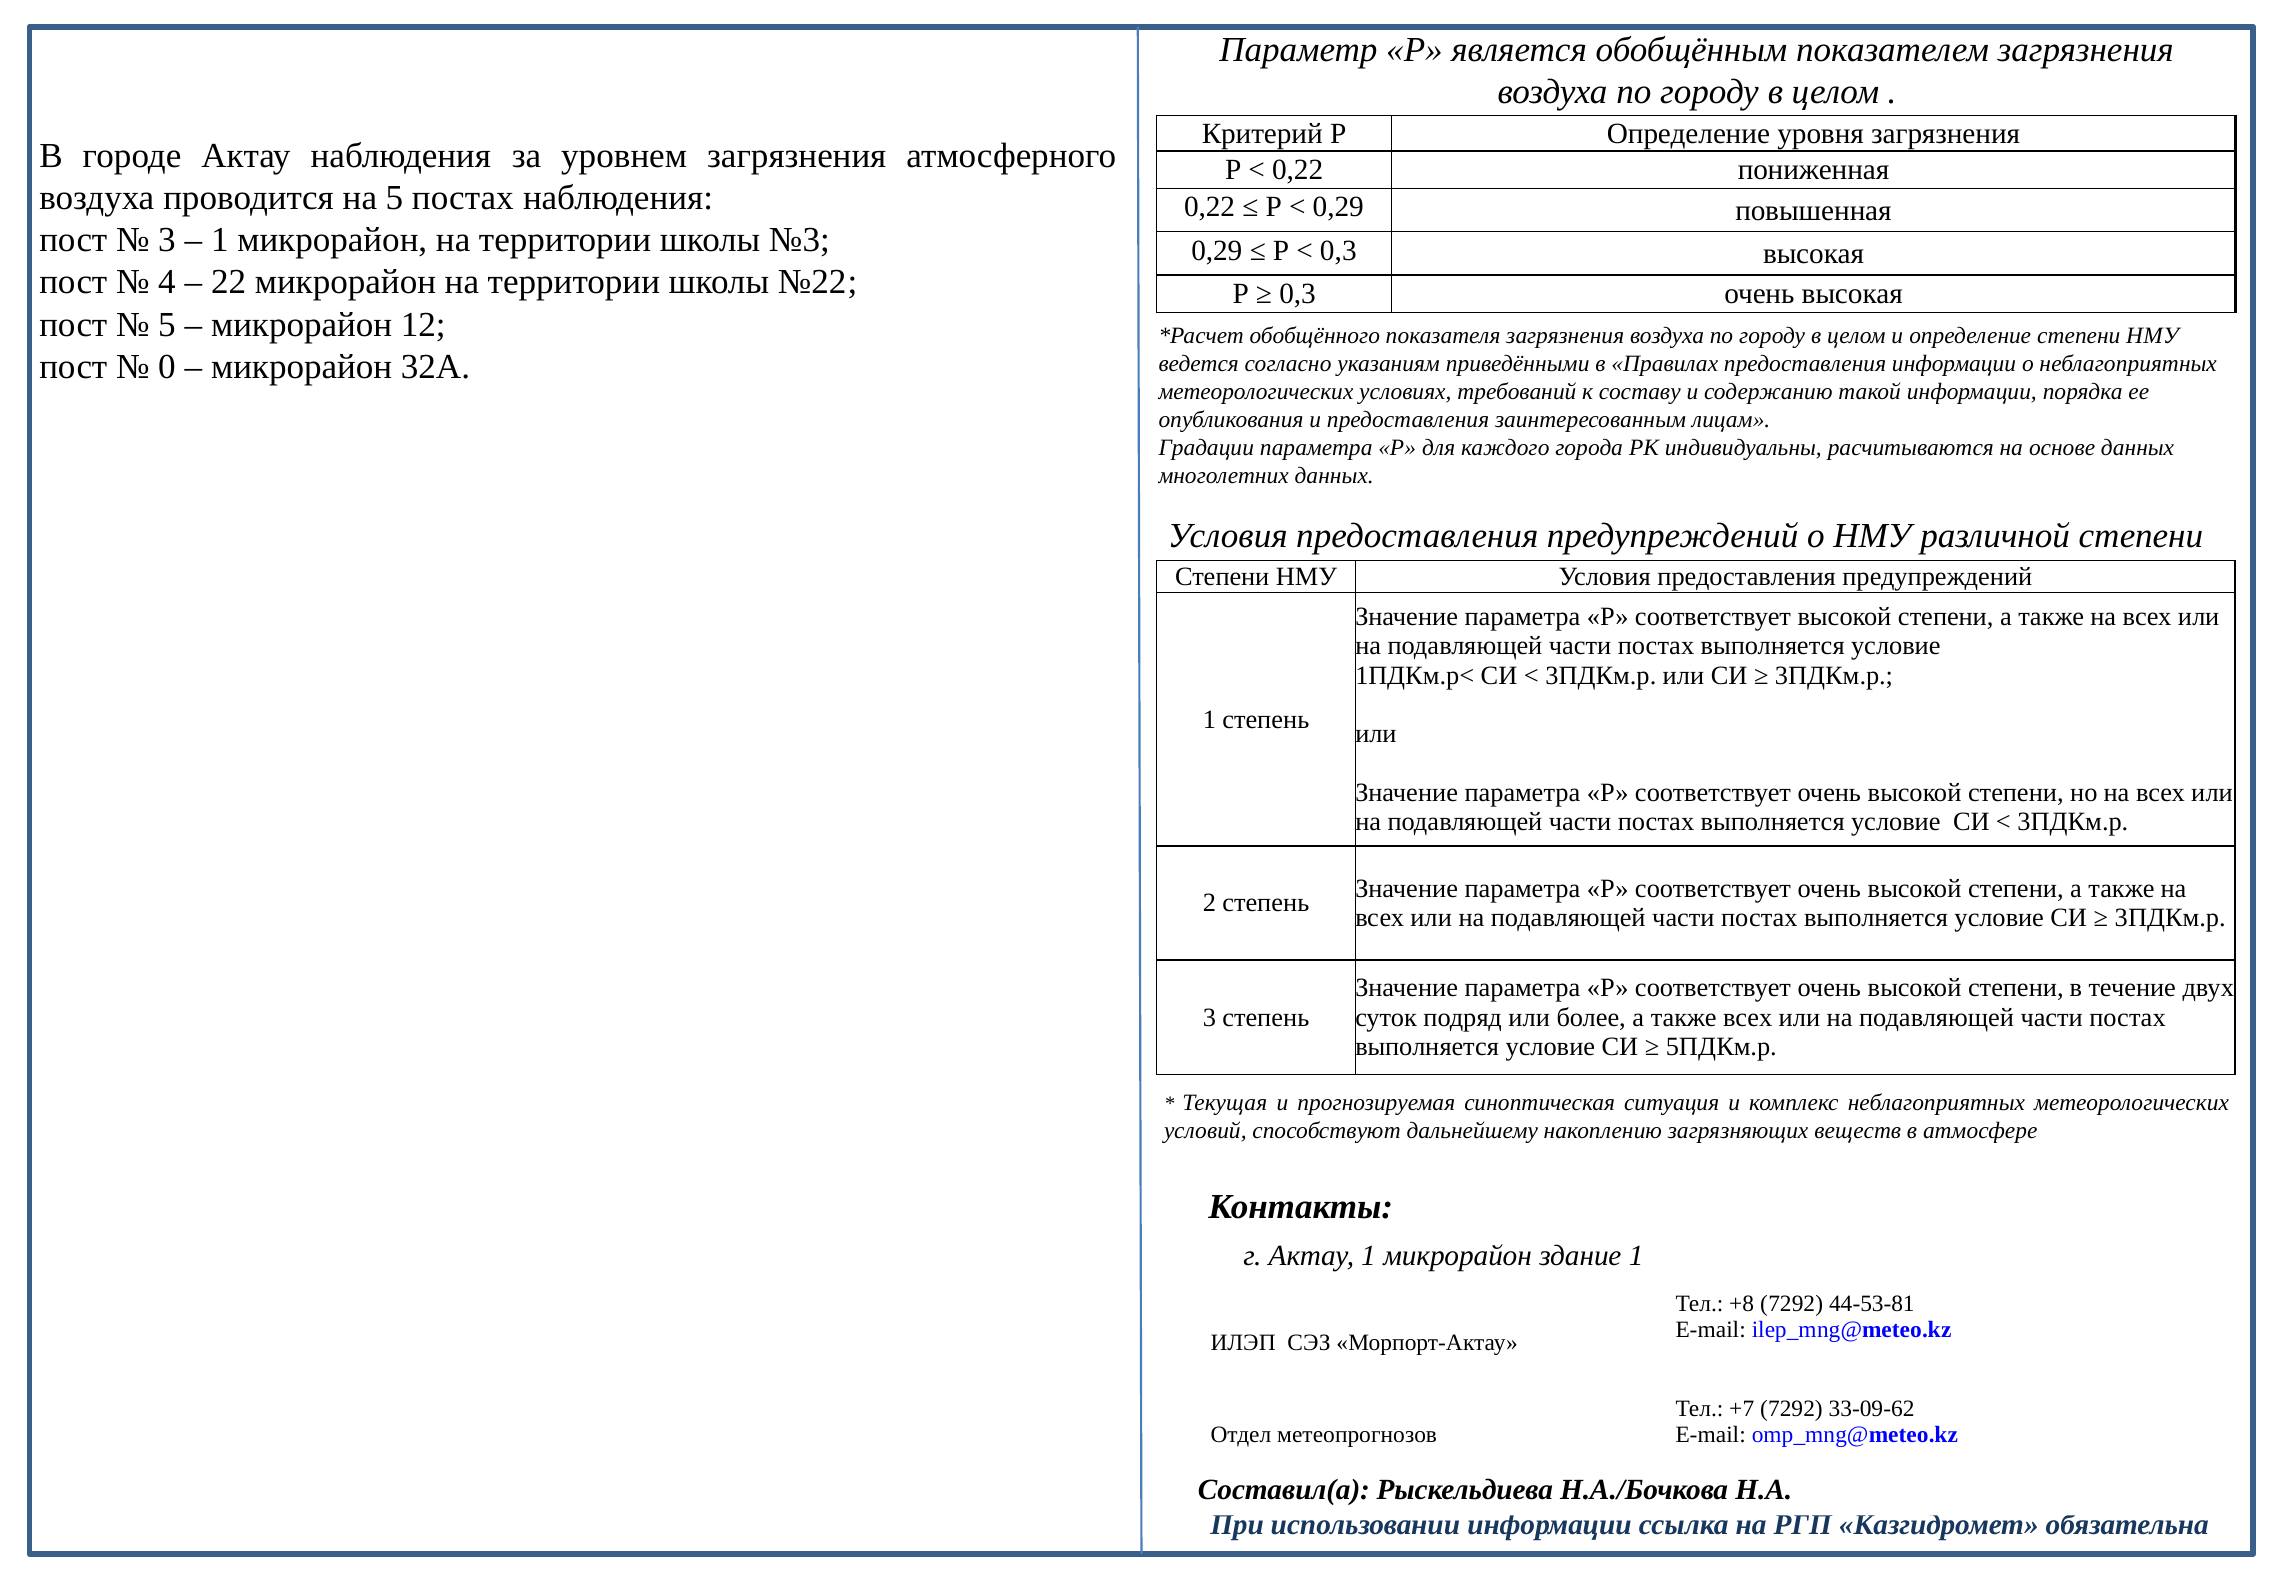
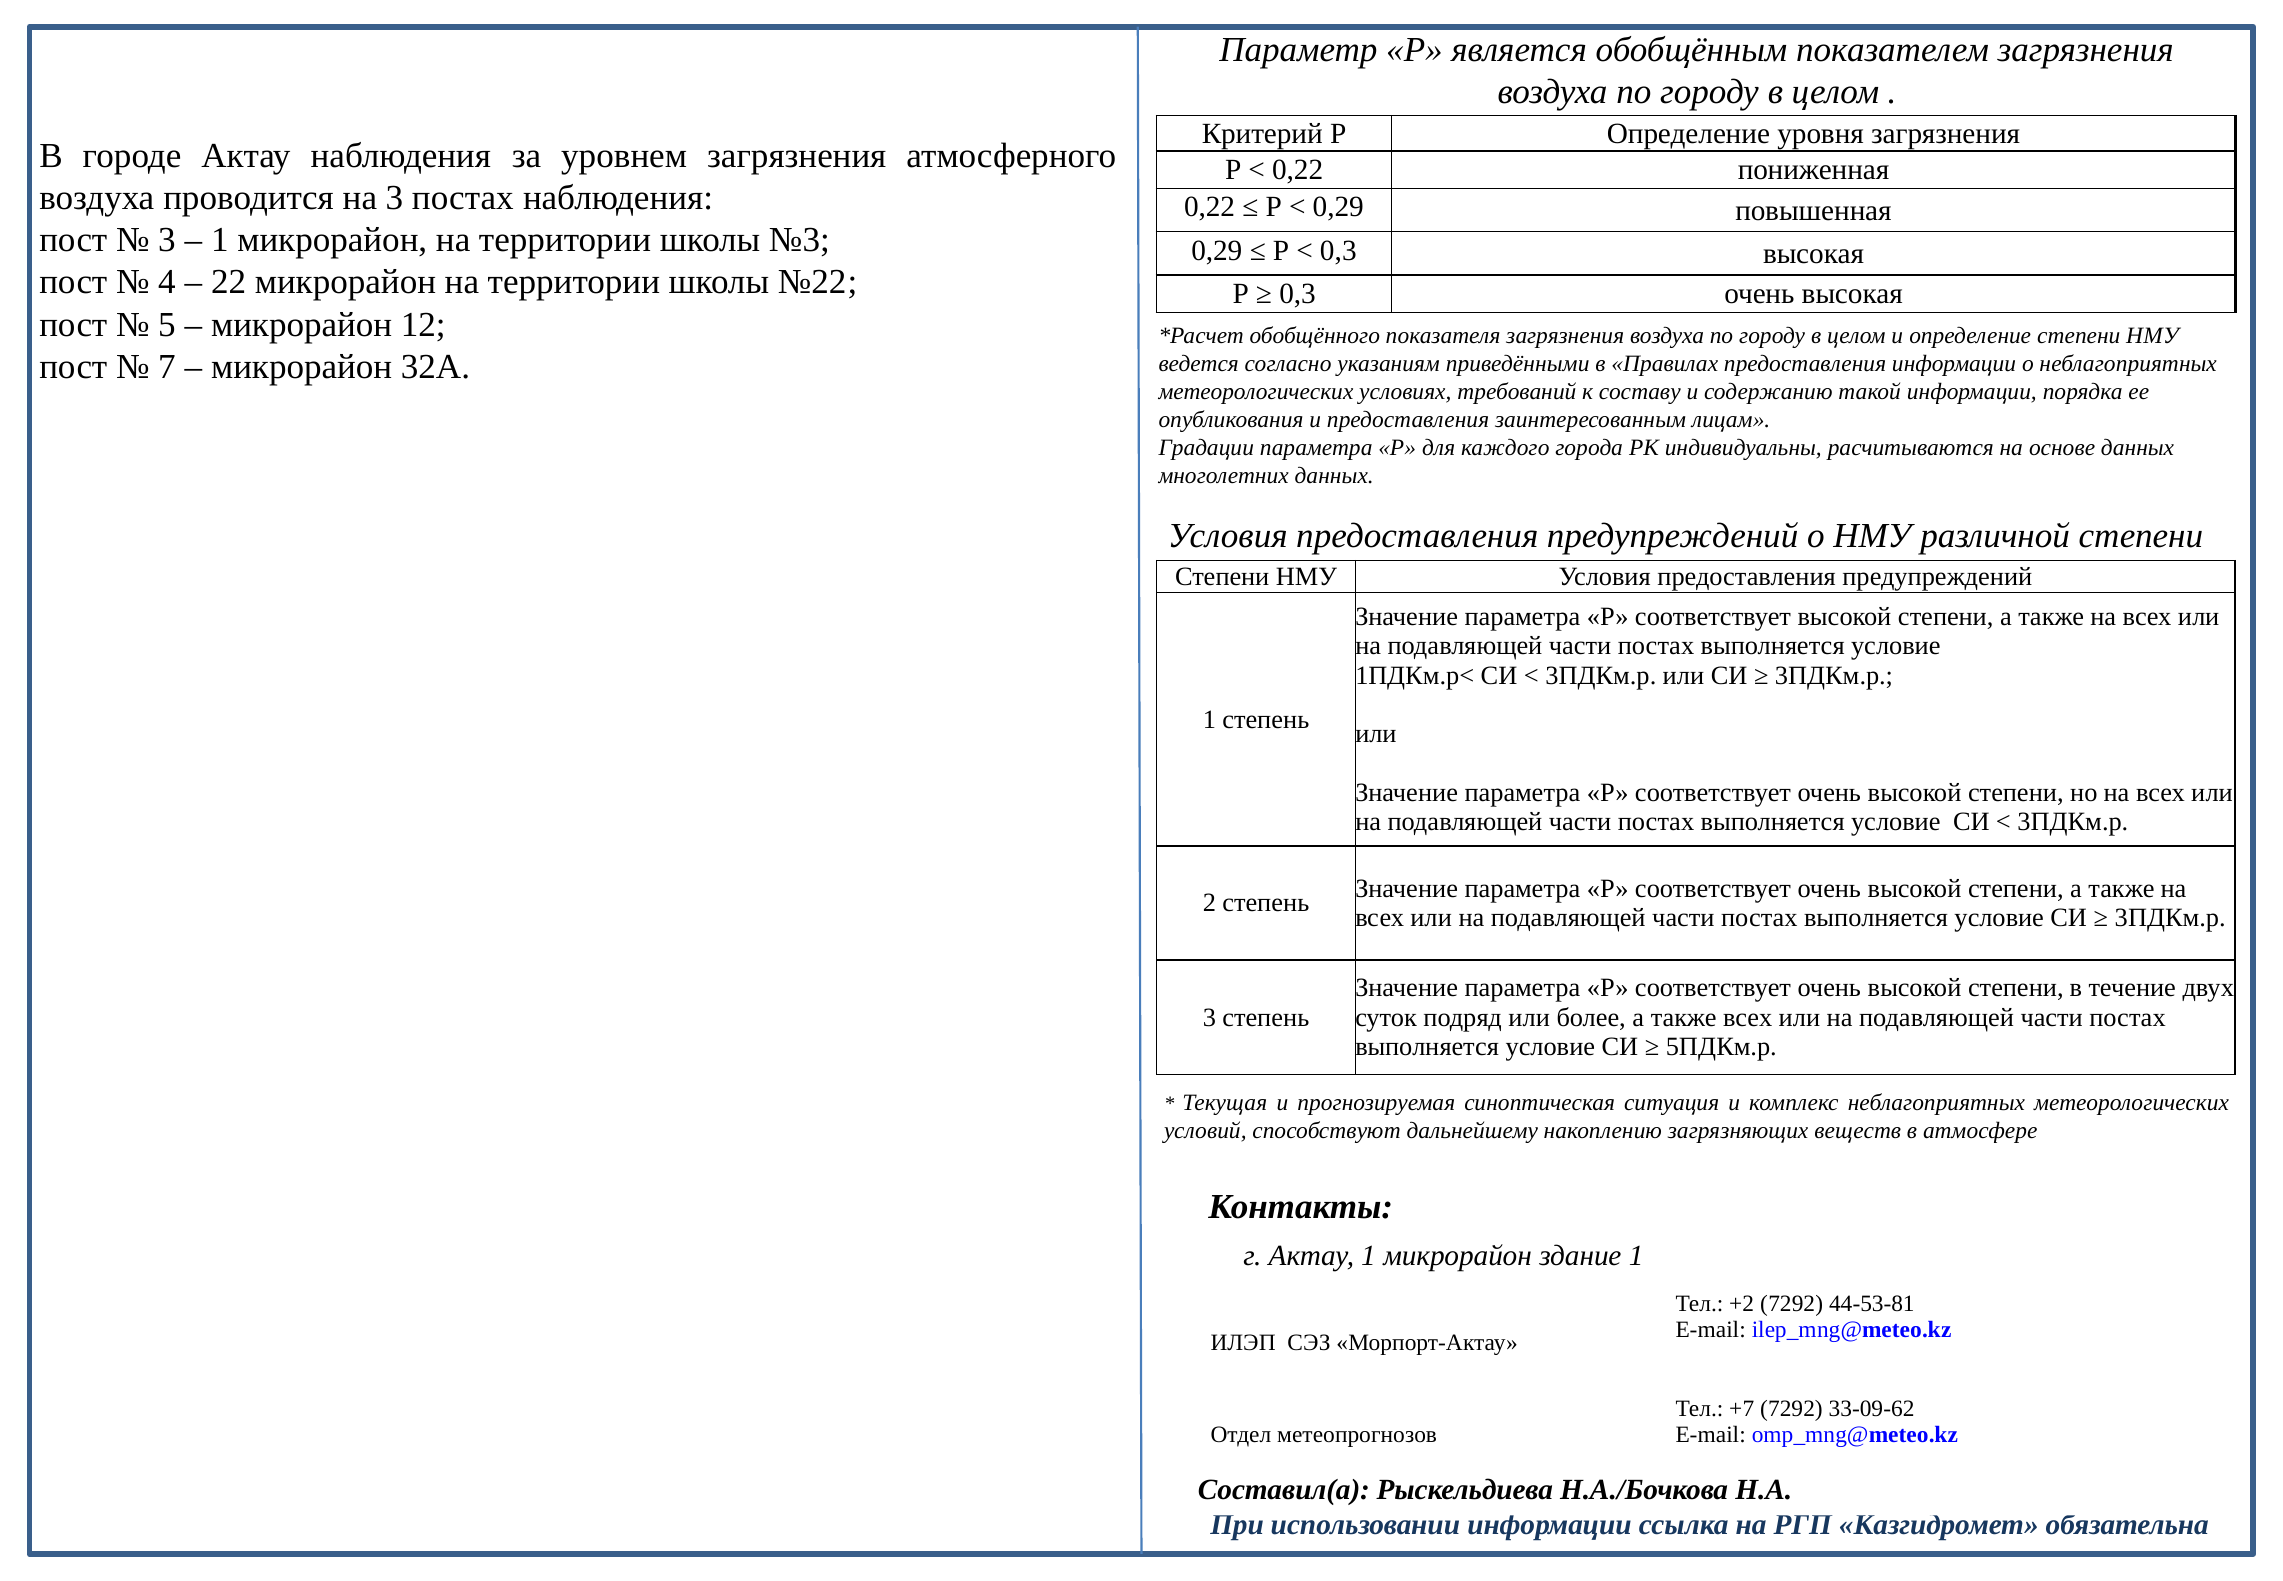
на 5: 5 -> 3
0: 0 -> 7
+8: +8 -> +2
